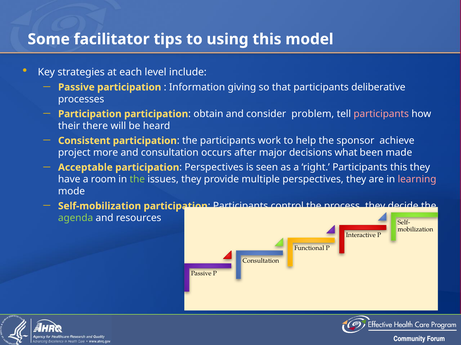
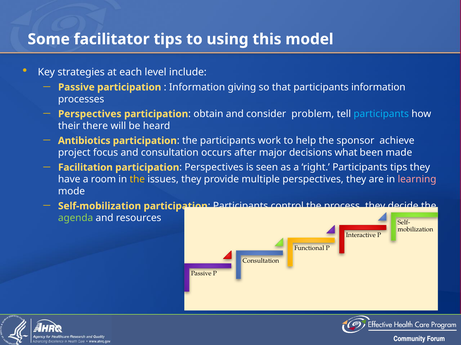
participants deliberative: deliberative -> information
Participation at (90, 114): Participation -> Perspectives
participants at (381, 114) colour: pink -> light blue
Consistent: Consistent -> Antibiotics
more: more -> focus
Acceptable: Acceptable -> Facilitation
Participants this: this -> tips
the at (137, 180) colour: light green -> yellow
